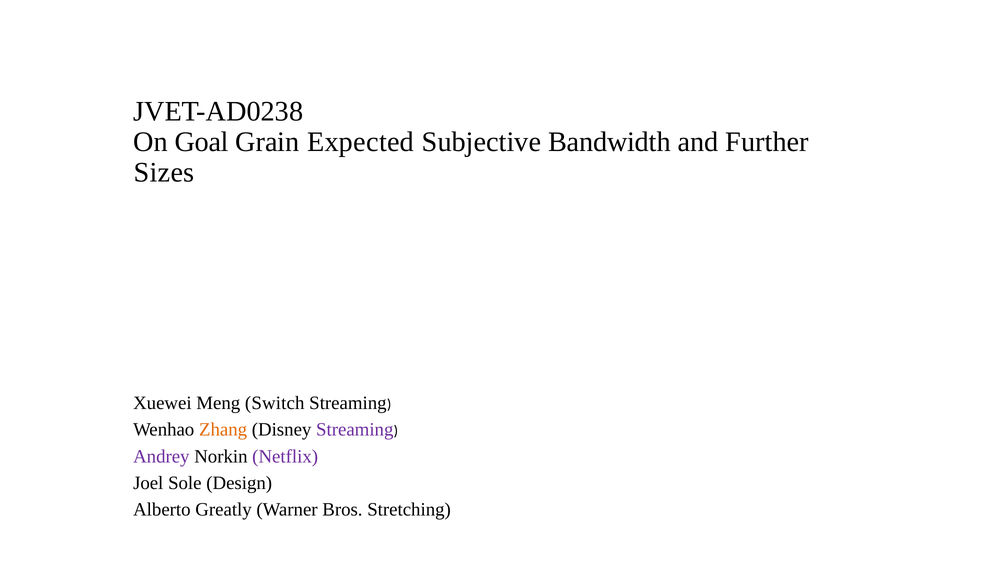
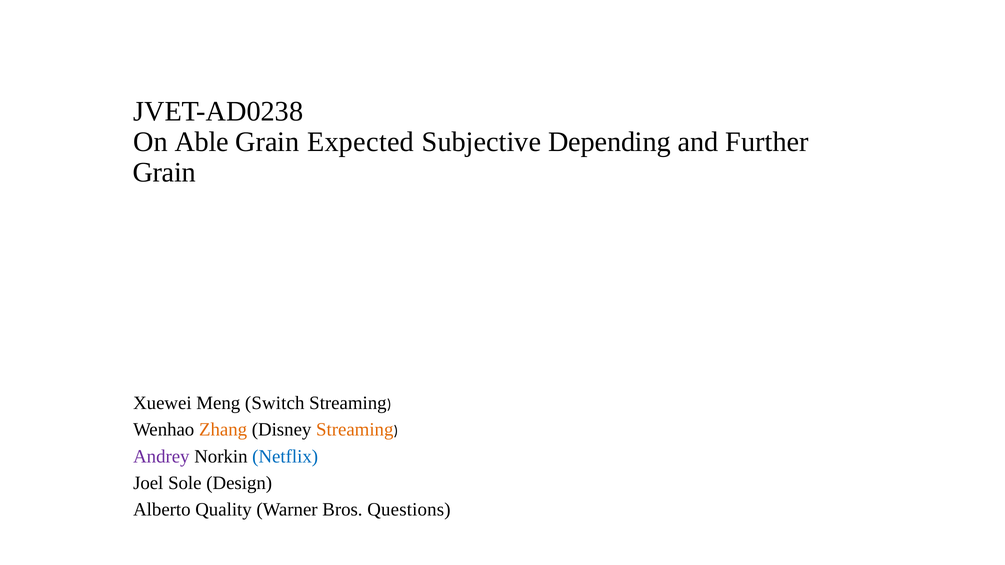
Goal: Goal -> Able
Bandwidth: Bandwidth -> Depending
Sizes at (164, 173): Sizes -> Grain
Streaming at (355, 430) colour: purple -> orange
Netflix colour: purple -> blue
Greatly: Greatly -> Quality
Stretching: Stretching -> Questions
